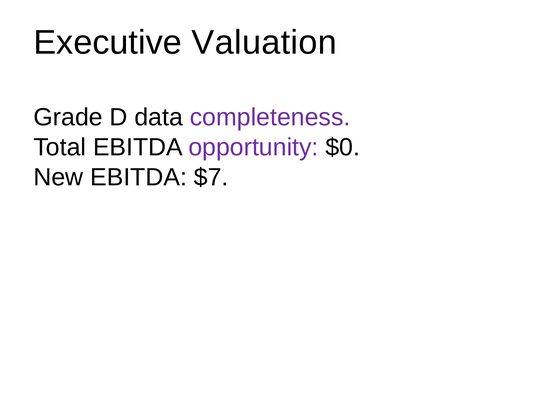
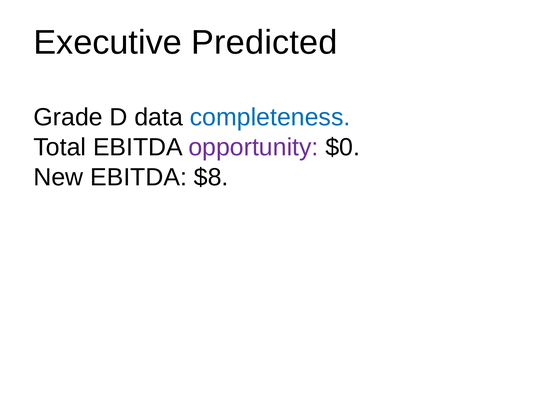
Valuation: Valuation -> Predicted
completeness colour: purple -> blue
$7: $7 -> $8
